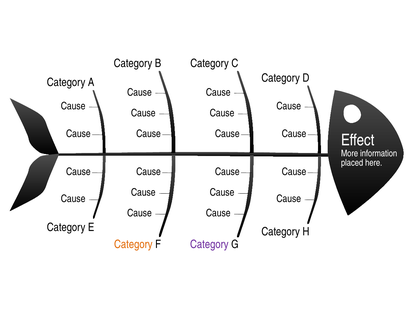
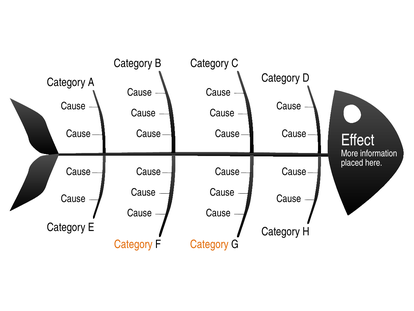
Category at (209, 244) colour: purple -> orange
